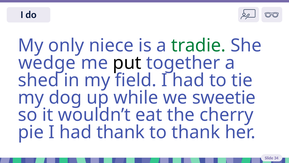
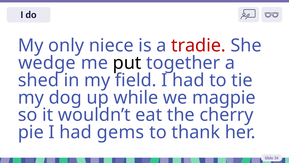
tradie colour: green -> red
sweetie: sweetie -> magpie
had thank: thank -> gems
